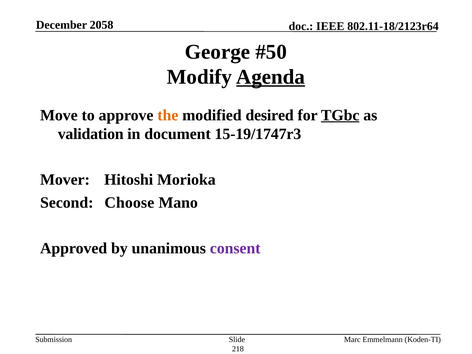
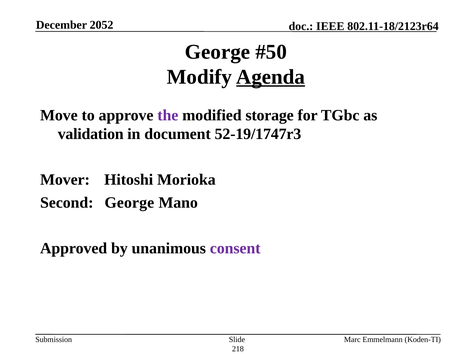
2058: 2058 -> 2052
the colour: orange -> purple
desired: desired -> storage
TGbc underline: present -> none
15-19/1747r3: 15-19/1747r3 -> 52-19/1747r3
Second Choose: Choose -> George
